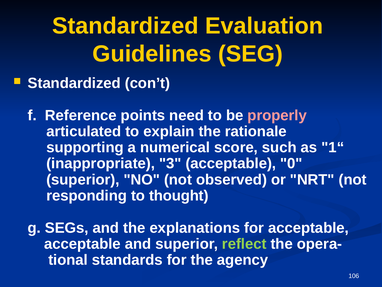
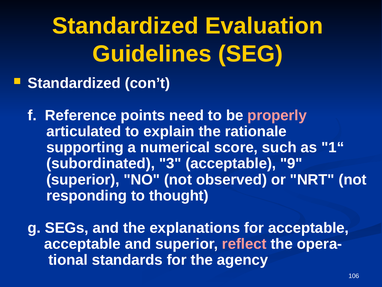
inappropriate: inappropriate -> subordinated
0: 0 -> 9
reflect colour: light green -> pink
